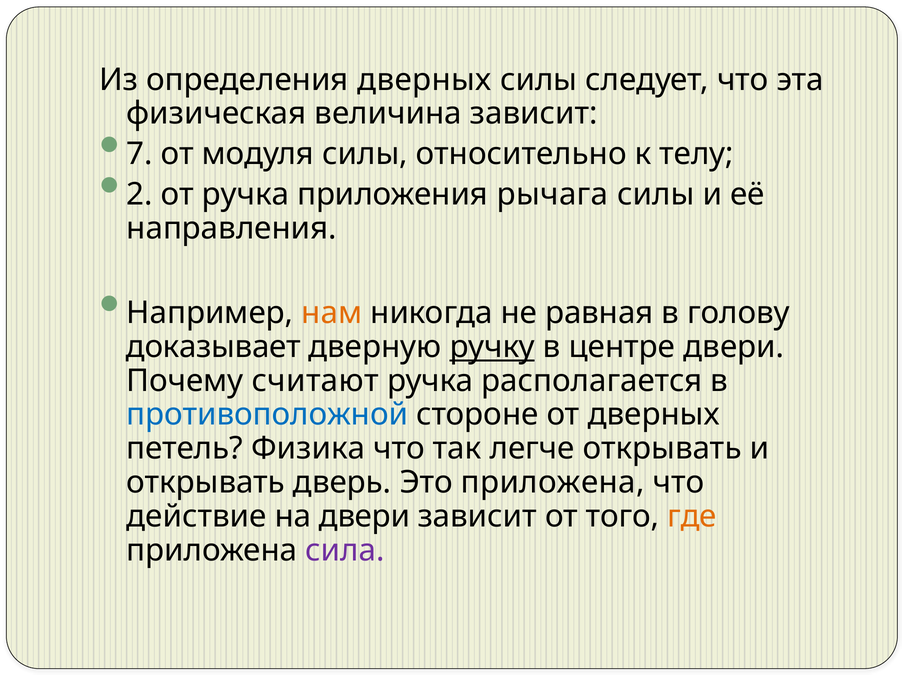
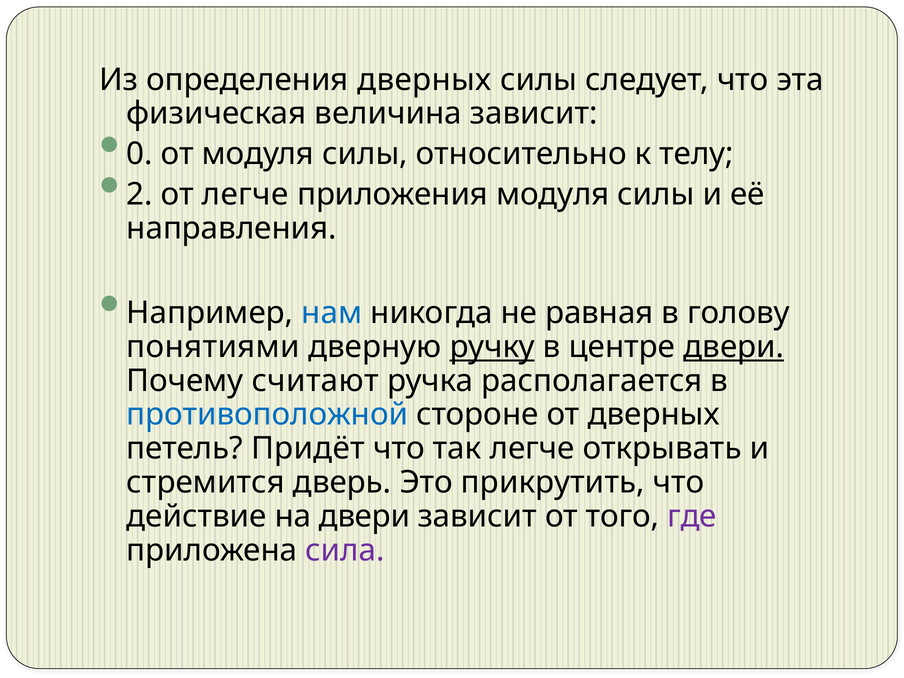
7: 7 -> 0
от ручка: ручка -> легче
приложения рычага: рычага -> модуля
нам colour: orange -> blue
доказывает: доказывает -> понятиями
двери at (734, 347) underline: none -> present
Физика: Физика -> Придёт
открывать at (206, 482): открывать -> стремится
Это приложена: приложена -> прикрутить
где colour: orange -> purple
